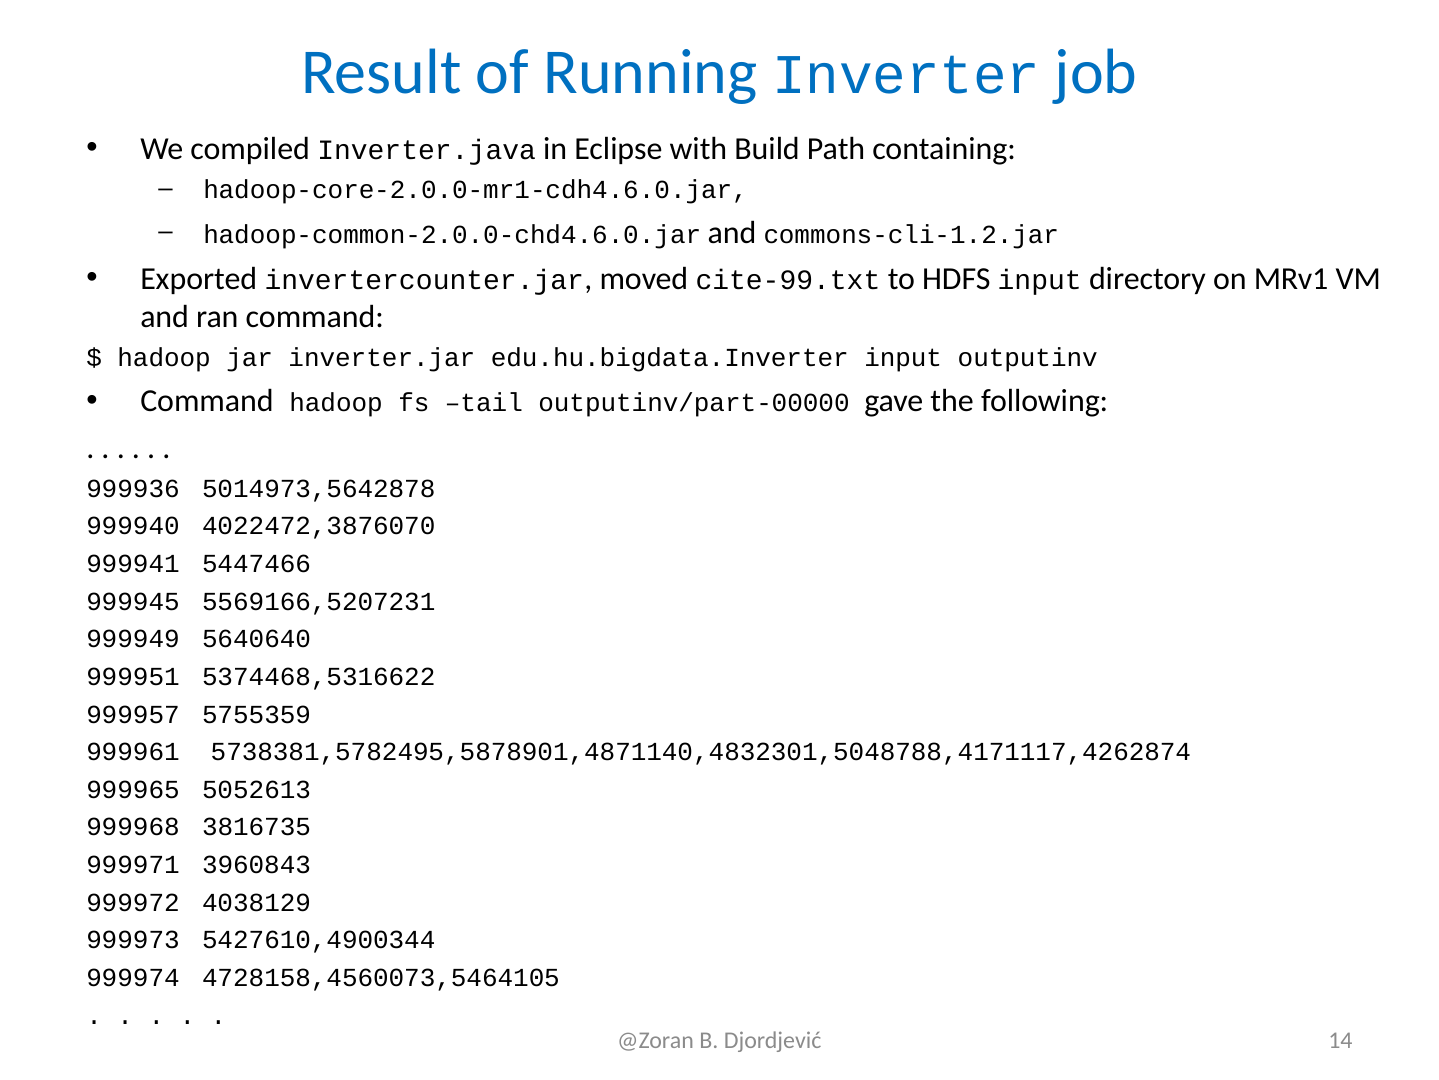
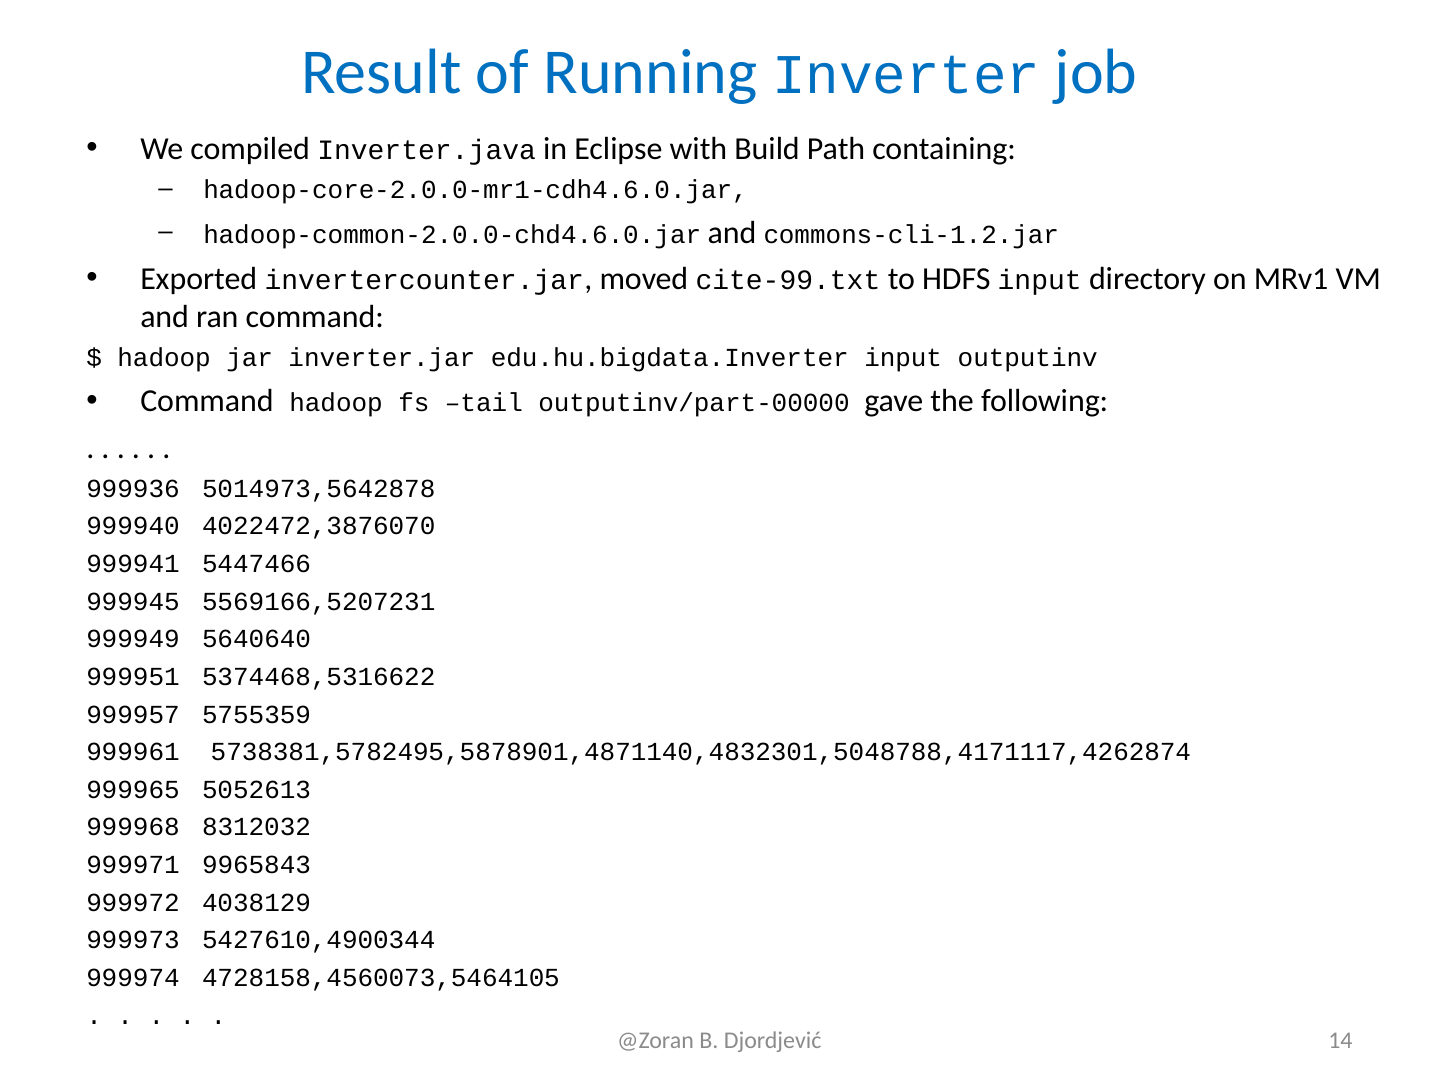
3816735: 3816735 -> 8312032
3960843: 3960843 -> 9965843
